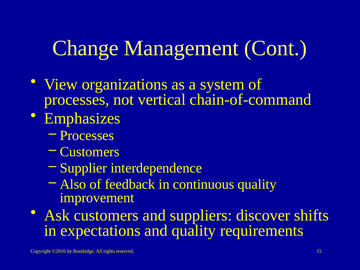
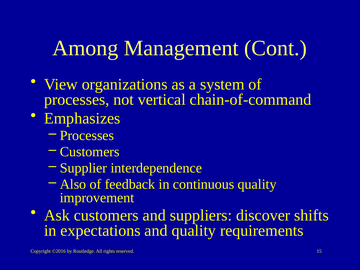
Change: Change -> Among
